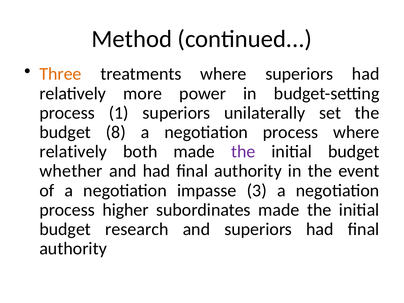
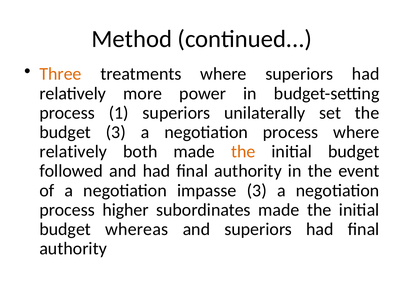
budget 8: 8 -> 3
the at (243, 152) colour: purple -> orange
whether: whether -> followed
research: research -> whereas
